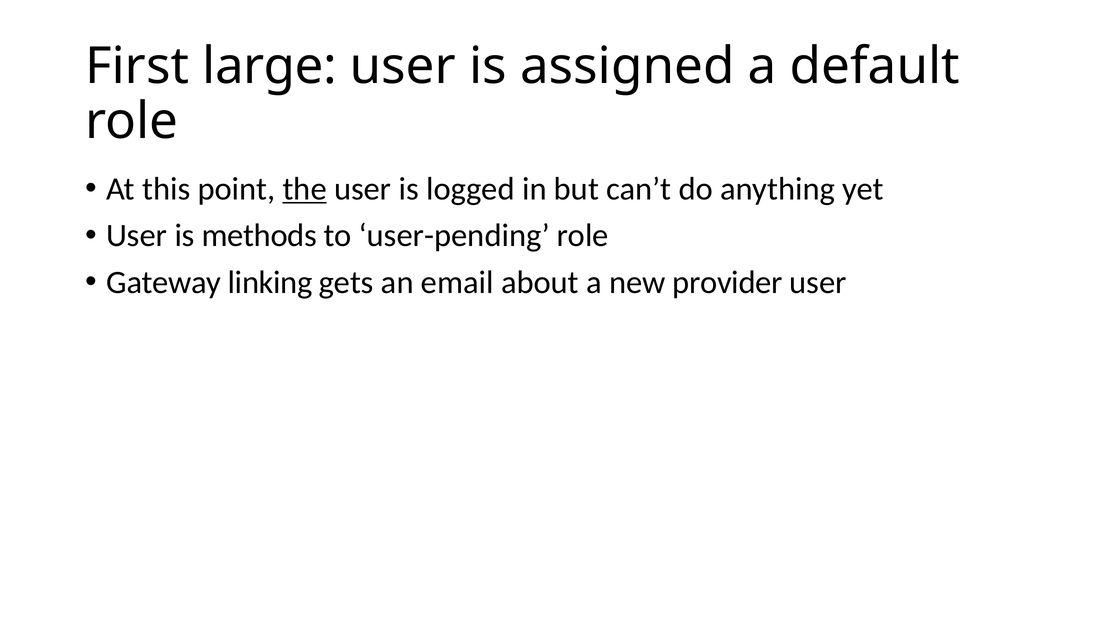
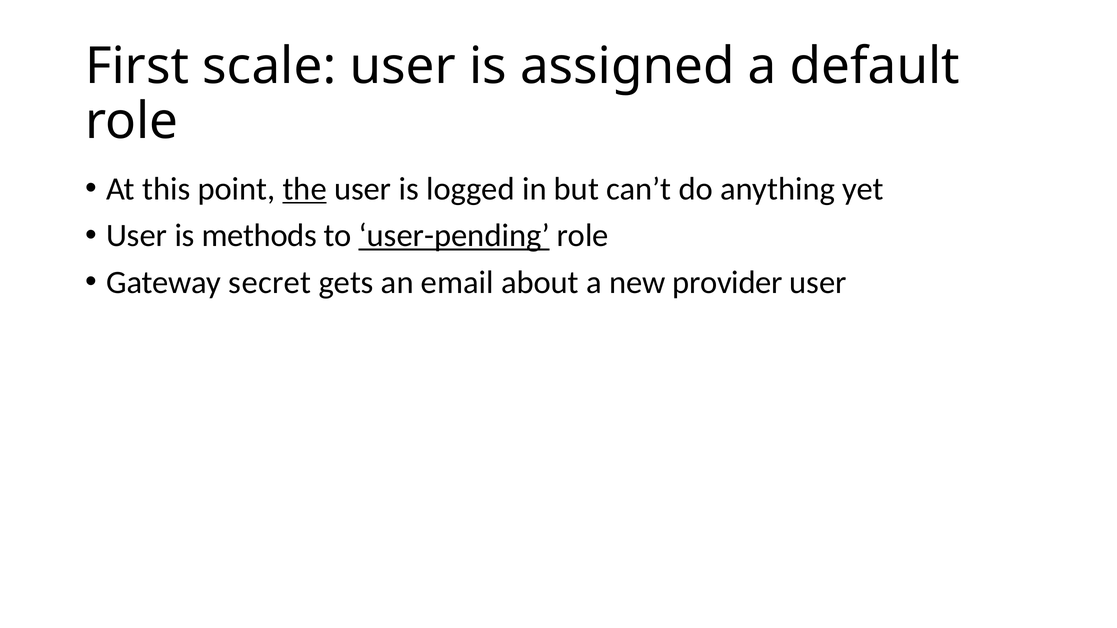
large: large -> scale
user-pending underline: none -> present
linking: linking -> secret
